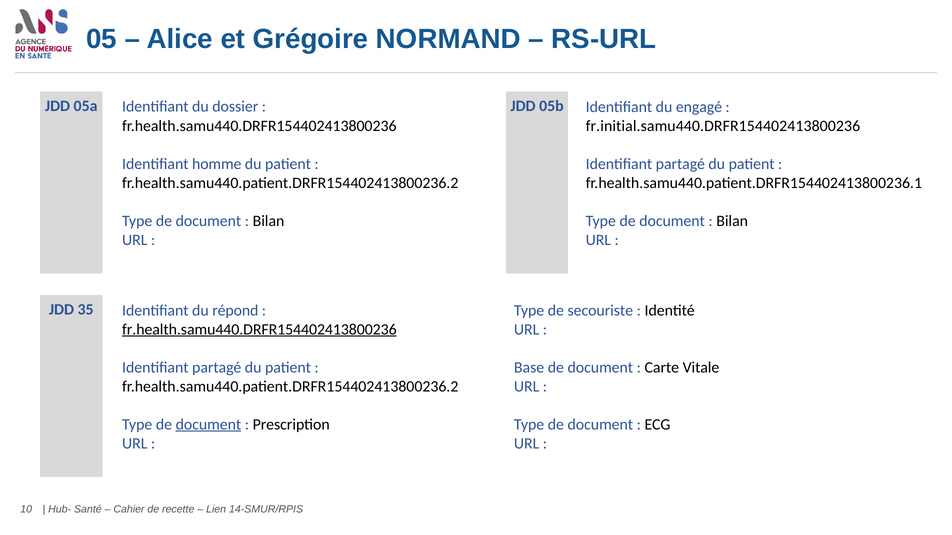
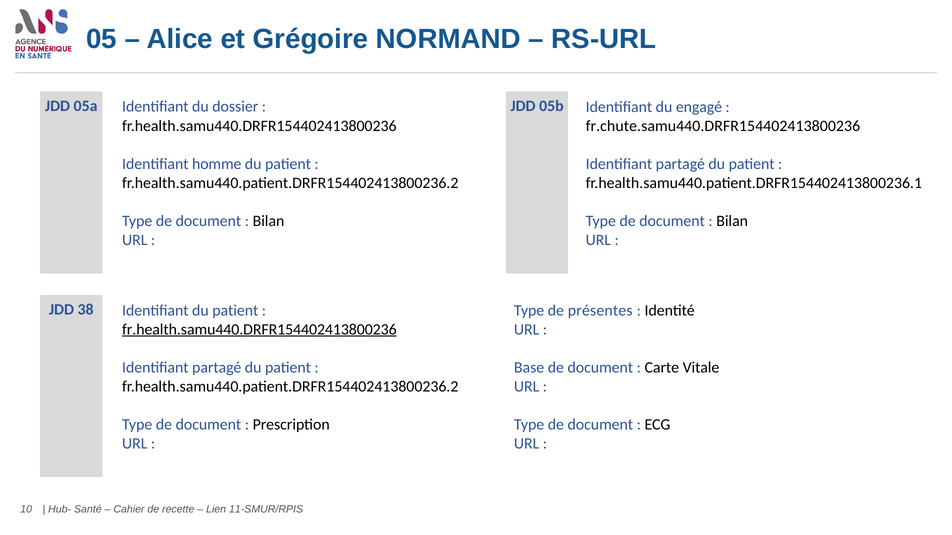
fr.initial.samu440.DRFR154402413800236: fr.initial.samu440.DRFR154402413800236 -> fr.chute.samu440.DRFR154402413800236
35: 35 -> 38
secouriste: secouriste -> présentes
Identifiant du répond: répond -> patient
document at (208, 425) underline: present -> none
14-SMUR/RPIS: 14-SMUR/RPIS -> 11-SMUR/RPIS
